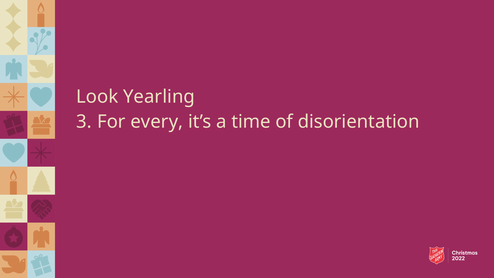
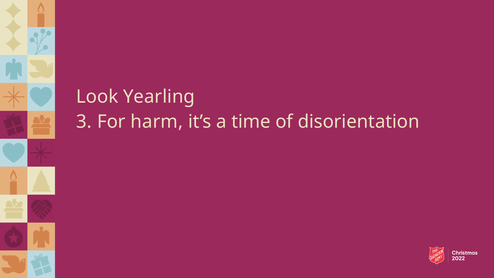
every: every -> harm
